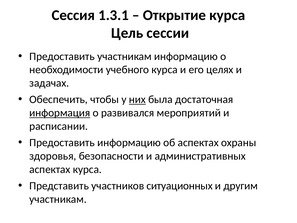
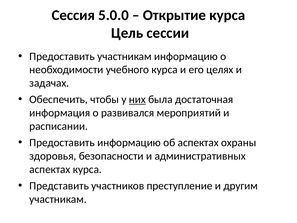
1.3.1: 1.3.1 -> 5.0.0
информация underline: present -> none
ситуационных: ситуационных -> преступление
